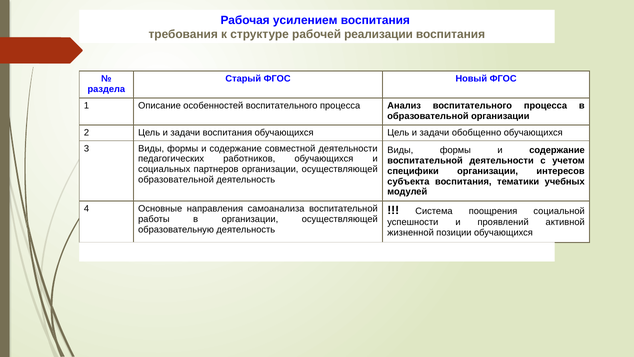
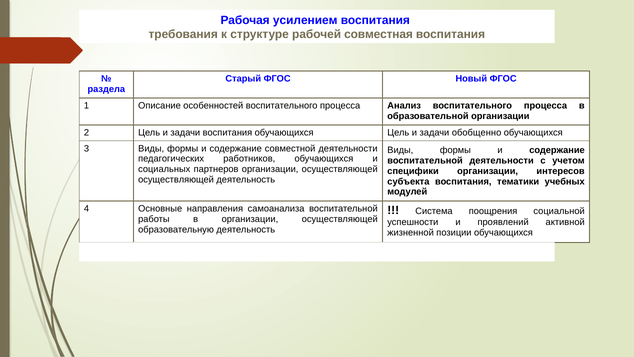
реализации: реализации -> совместная
образовательной at (176, 180): образовательной -> осуществляющей
